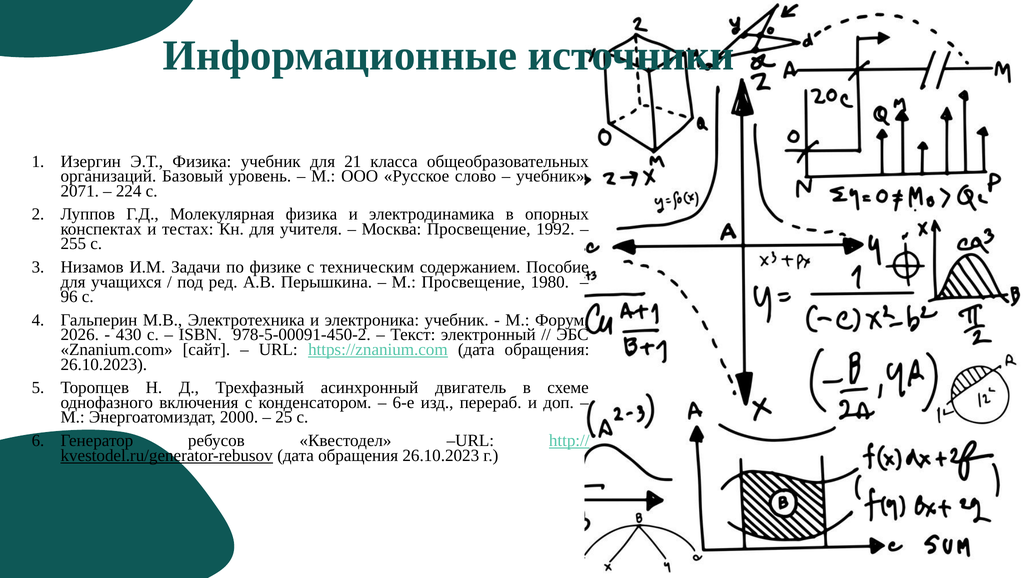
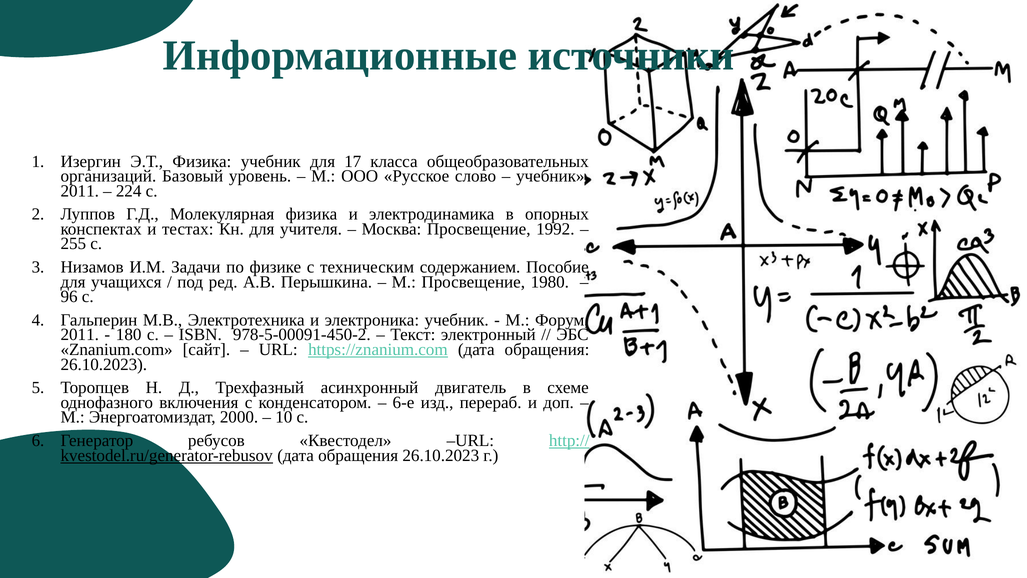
21: 21 -> 17
2071 at (80, 191): 2071 -> 2011
2026 at (80, 335): 2026 -> 2011
430: 430 -> 180
25: 25 -> 10
